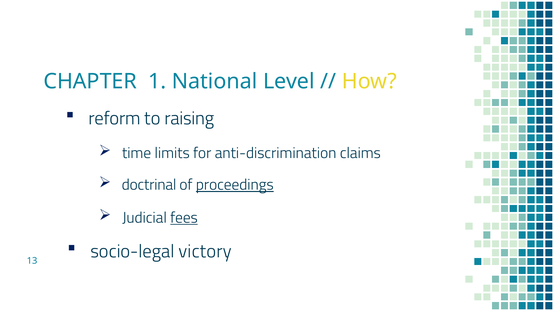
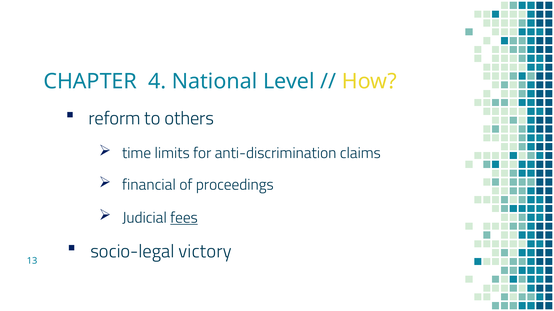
1: 1 -> 4
raising: raising -> others
doctrinal: doctrinal -> financial
proceedings underline: present -> none
